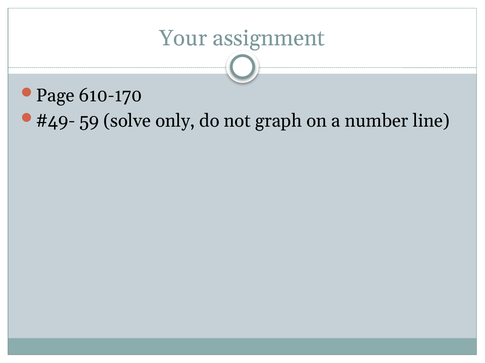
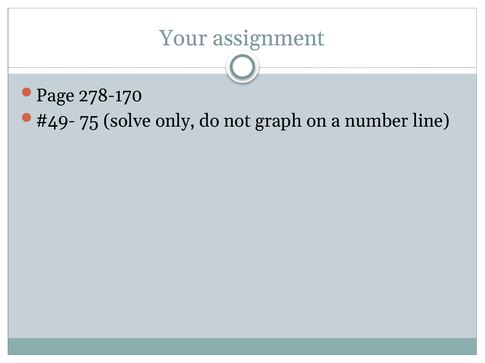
610-170: 610-170 -> 278-170
59: 59 -> 75
